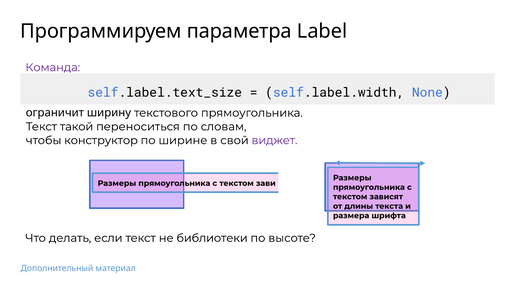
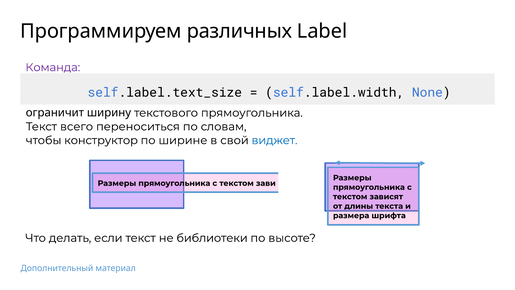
параметра: параметра -> различных
такой: такой -> всего
виджет colour: purple -> blue
